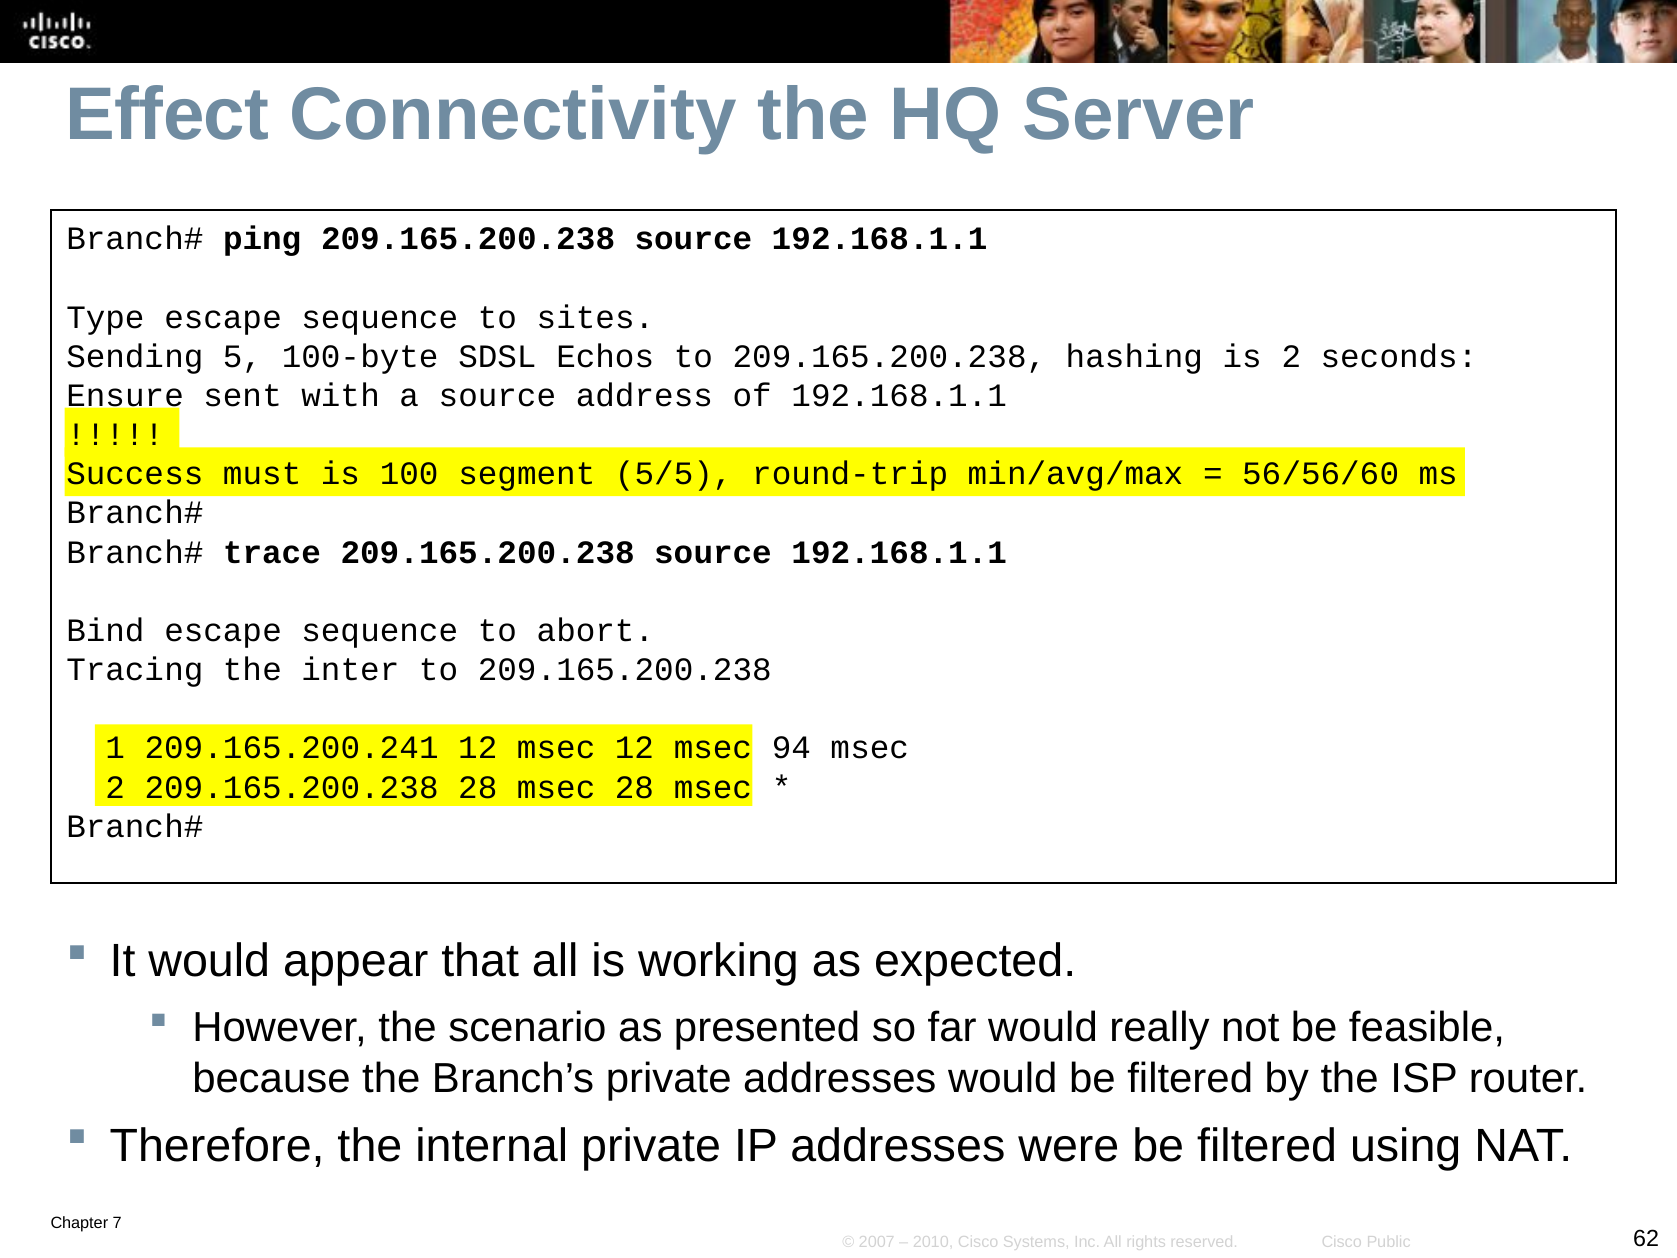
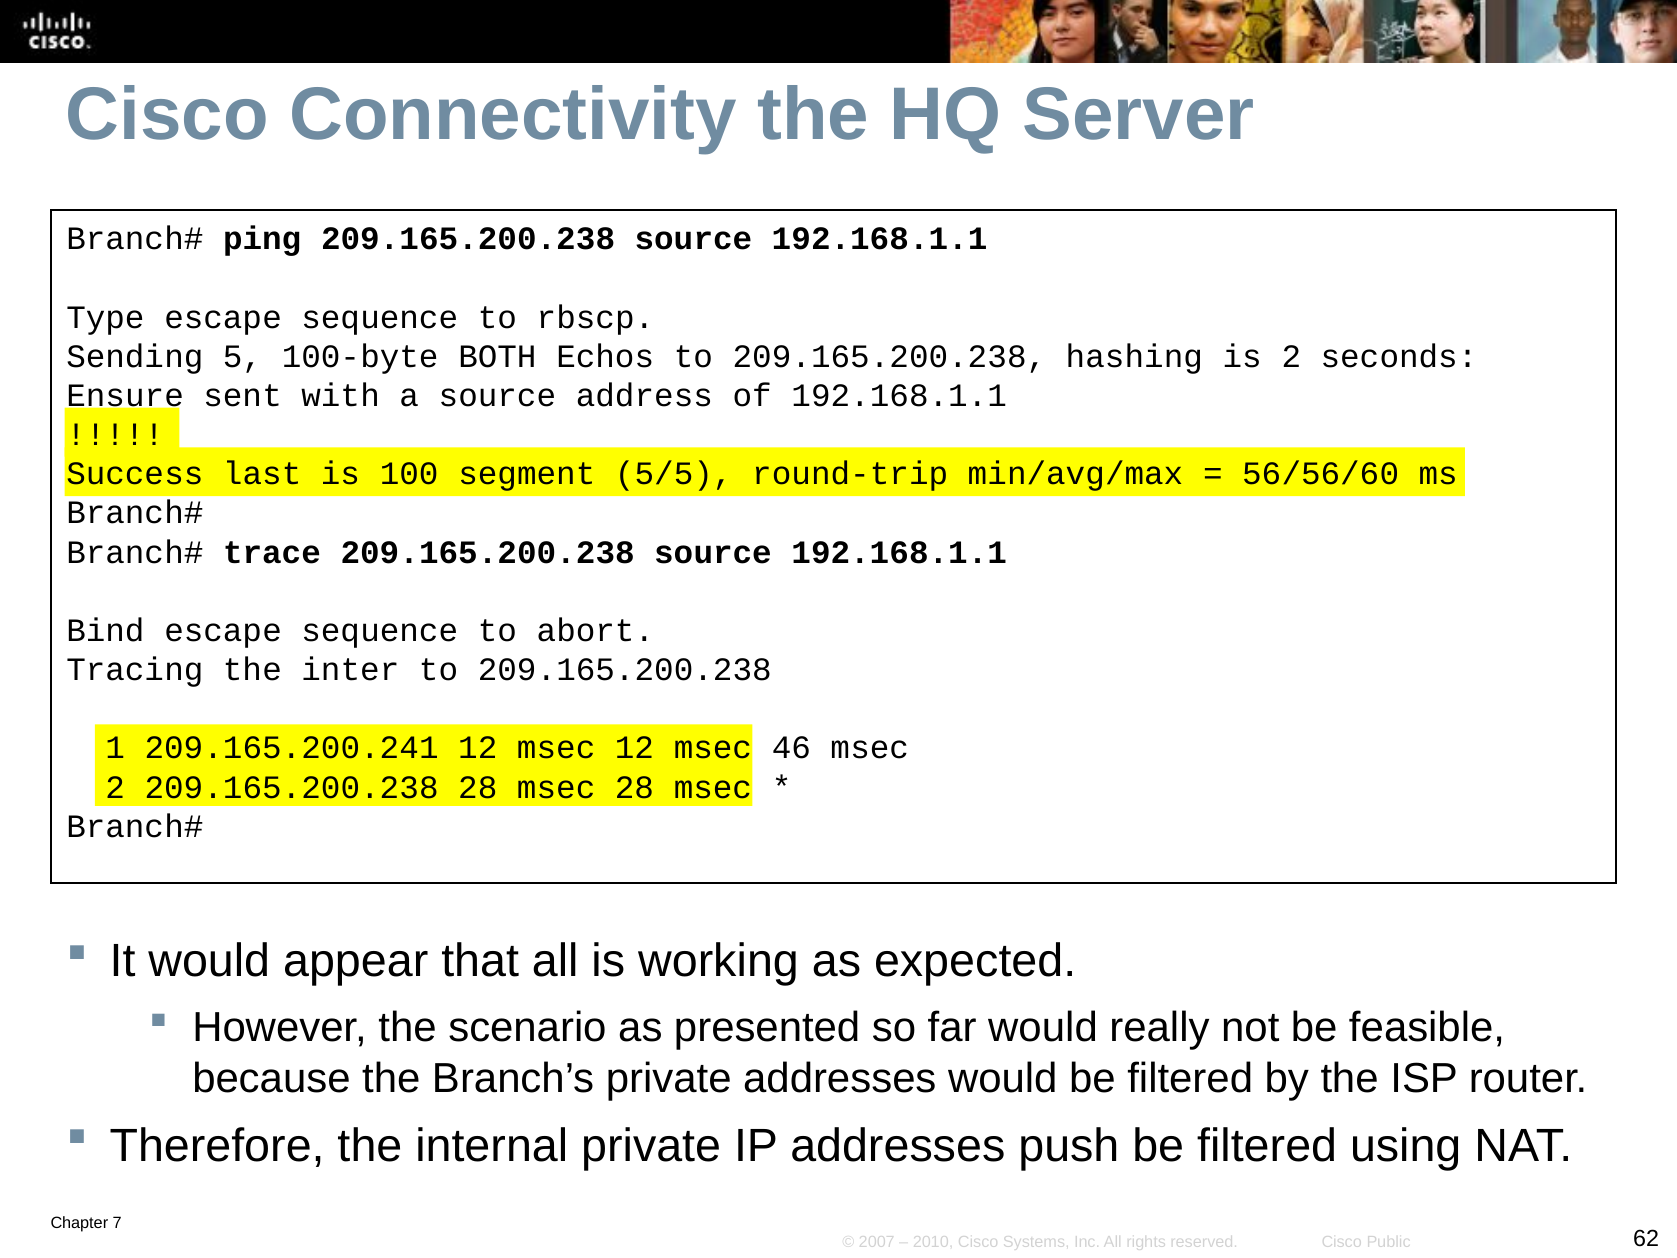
Effect at (168, 115): Effect -> Cisco
sites: sites -> rbscp
SDSL: SDSL -> BOTH
must: must -> last
94: 94 -> 46
were: were -> push
